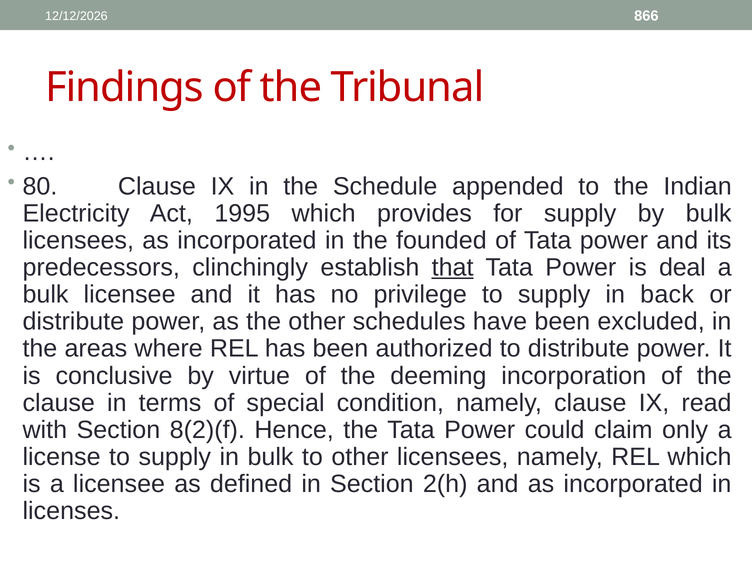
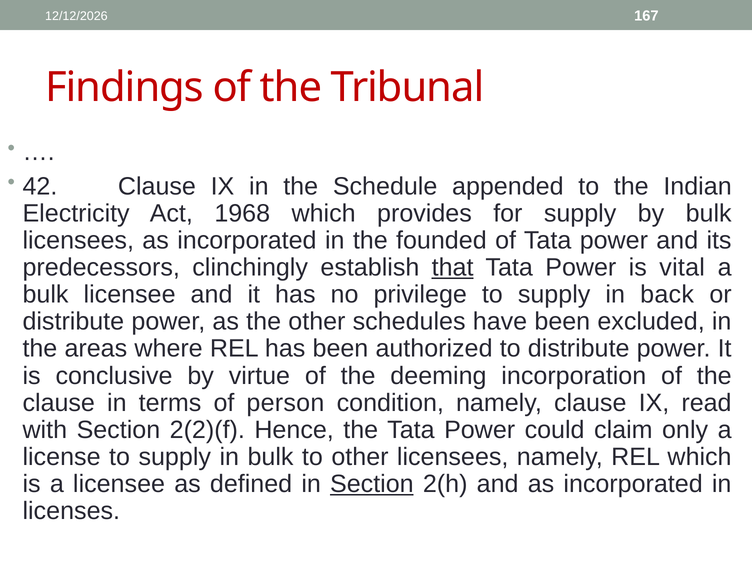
866: 866 -> 167
80: 80 -> 42
1995: 1995 -> 1968
deal: deal -> vital
special: special -> person
8(2)(f: 8(2)(f -> 2(2)(f
Section at (372, 484) underline: none -> present
